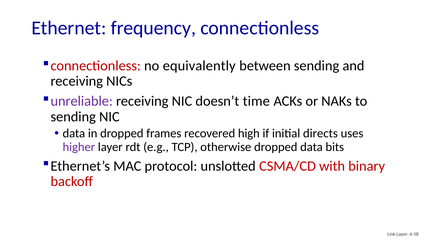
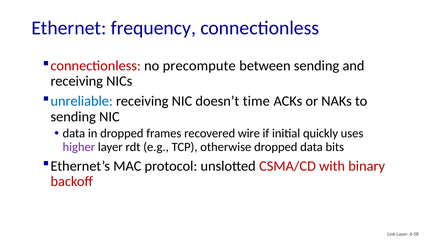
equivalently: equivalently -> precompute
unreliable colour: purple -> blue
high: high -> wire
directs: directs -> quickly
